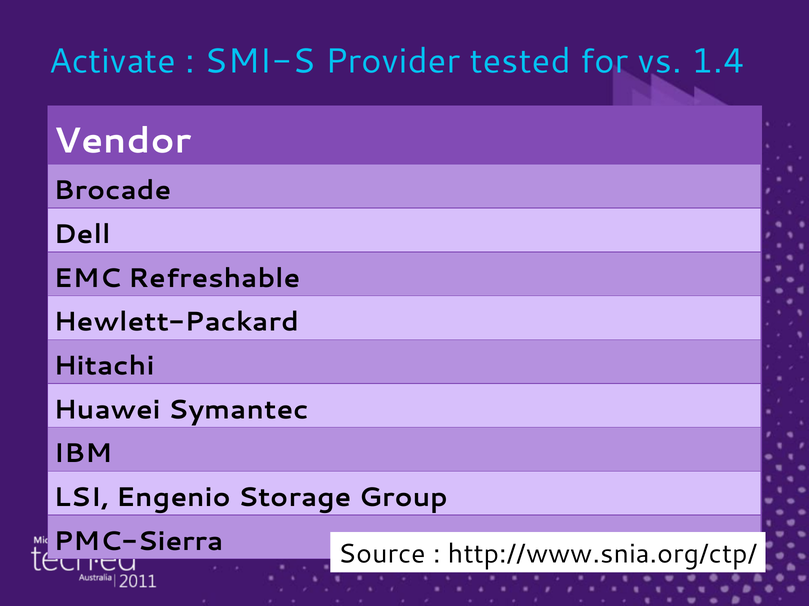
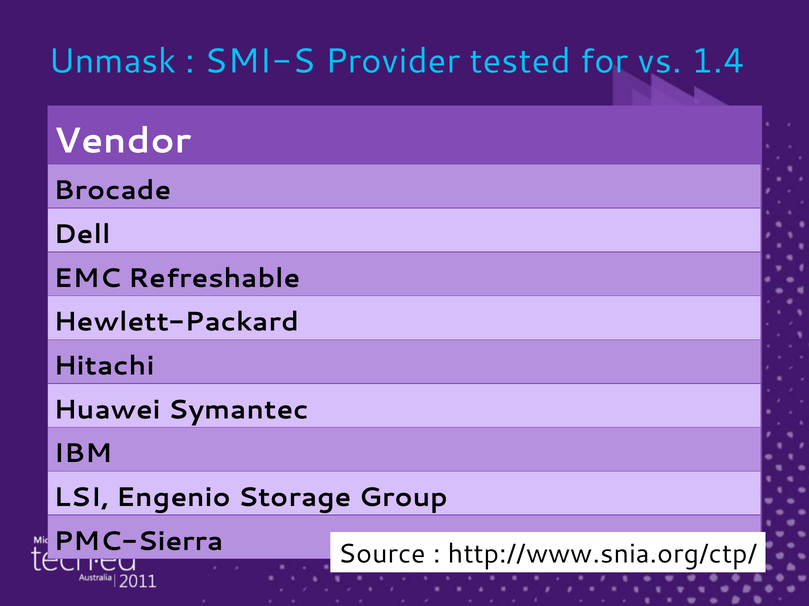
Activate: Activate -> Unmask
